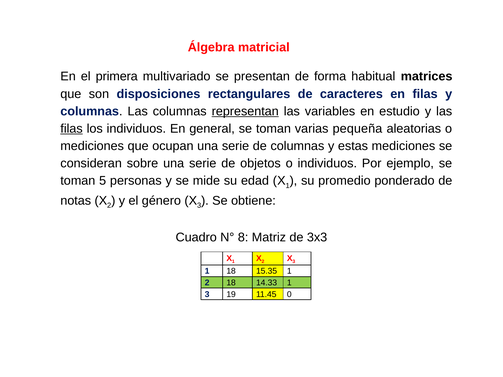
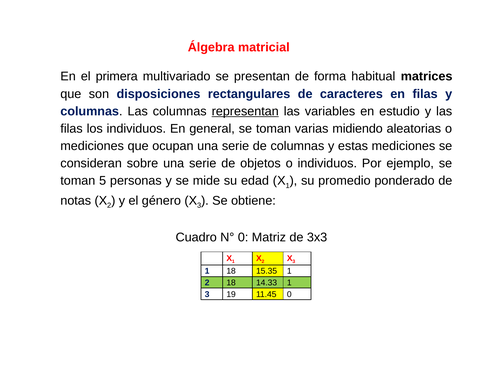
filas at (72, 129) underline: present -> none
pequeña: pequeña -> midiendo
N° 8: 8 -> 0
